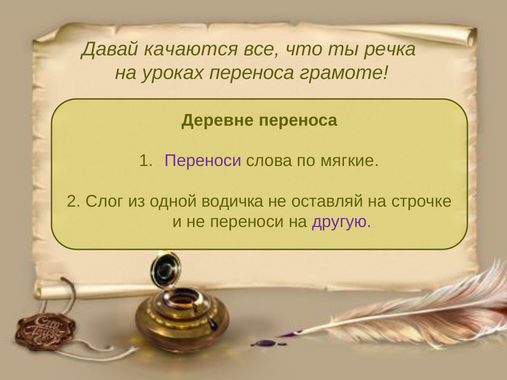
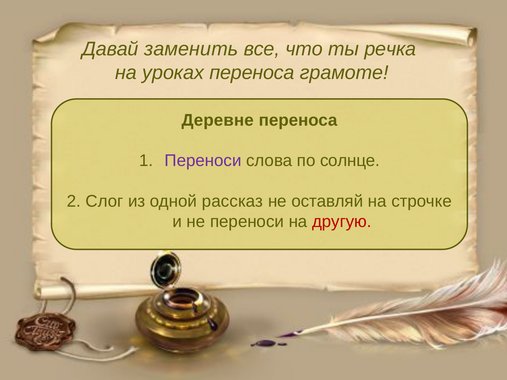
качаются: качаются -> заменить
мягкие: мягкие -> солнце
водичка: водичка -> рассказ
другую colour: purple -> red
